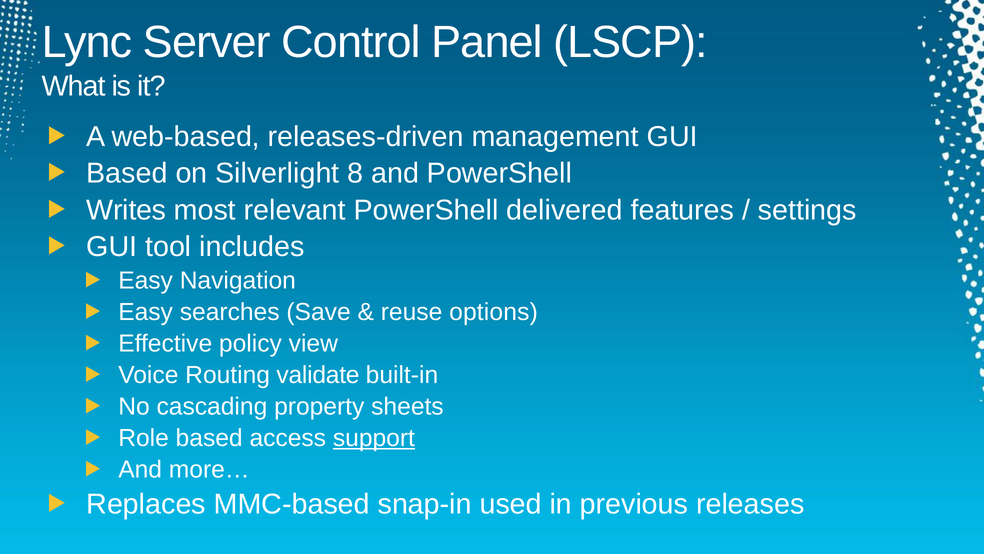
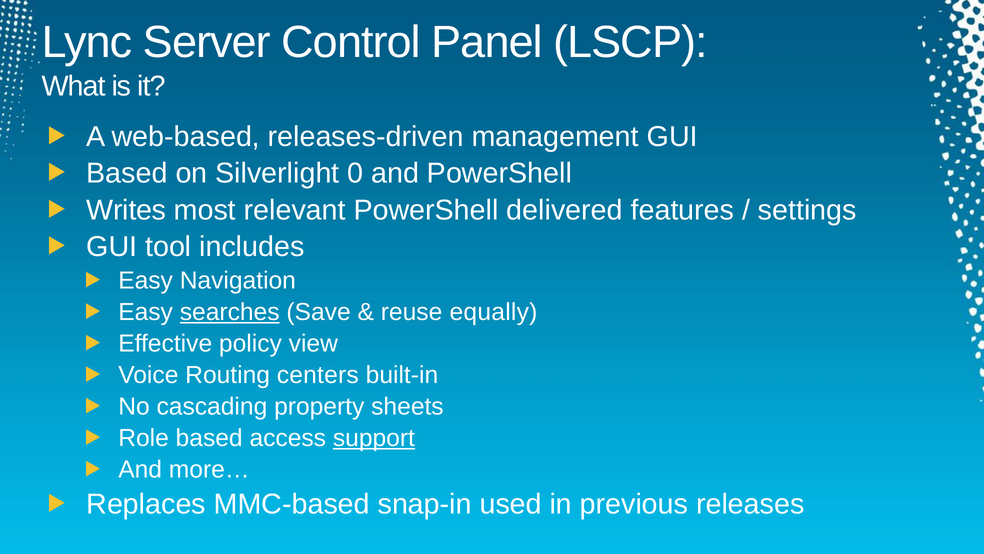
8: 8 -> 0
searches underline: none -> present
options: options -> equally
validate: validate -> centers
